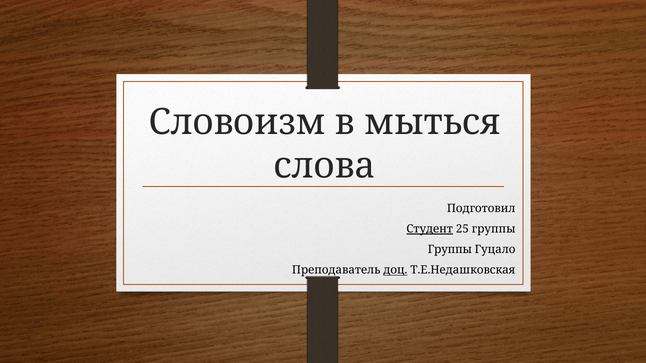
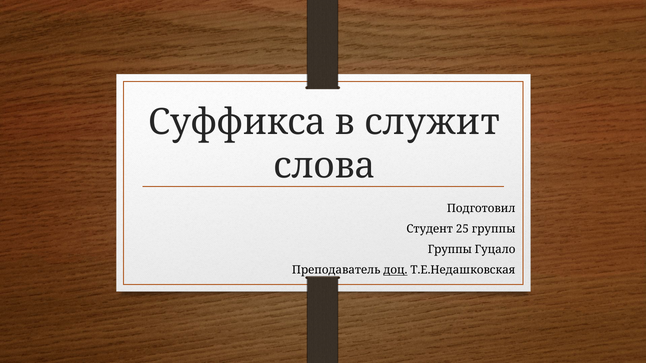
Словоизм: Словоизм -> Суффикса
мыться: мыться -> служит
Студент underline: present -> none
